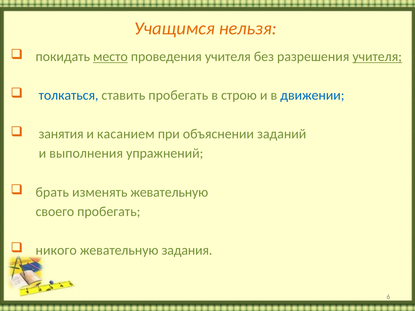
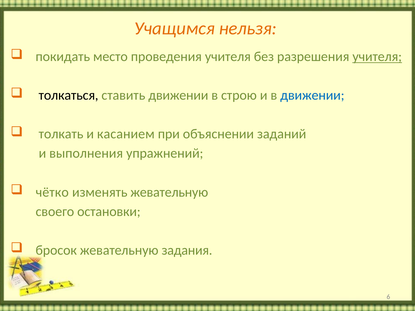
место underline: present -> none
толкаться colour: blue -> black
ставить пробегать: пробегать -> движении
занятия: занятия -> толкать
брать: брать -> чётко
своего пробегать: пробегать -> остановки
никого: никого -> бросок
